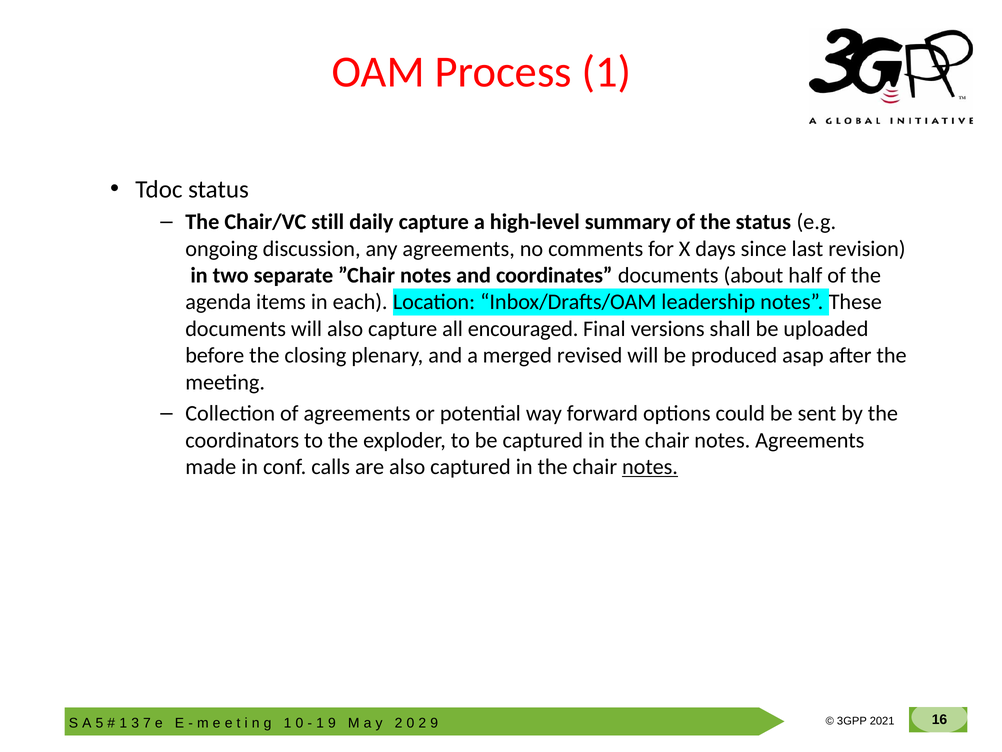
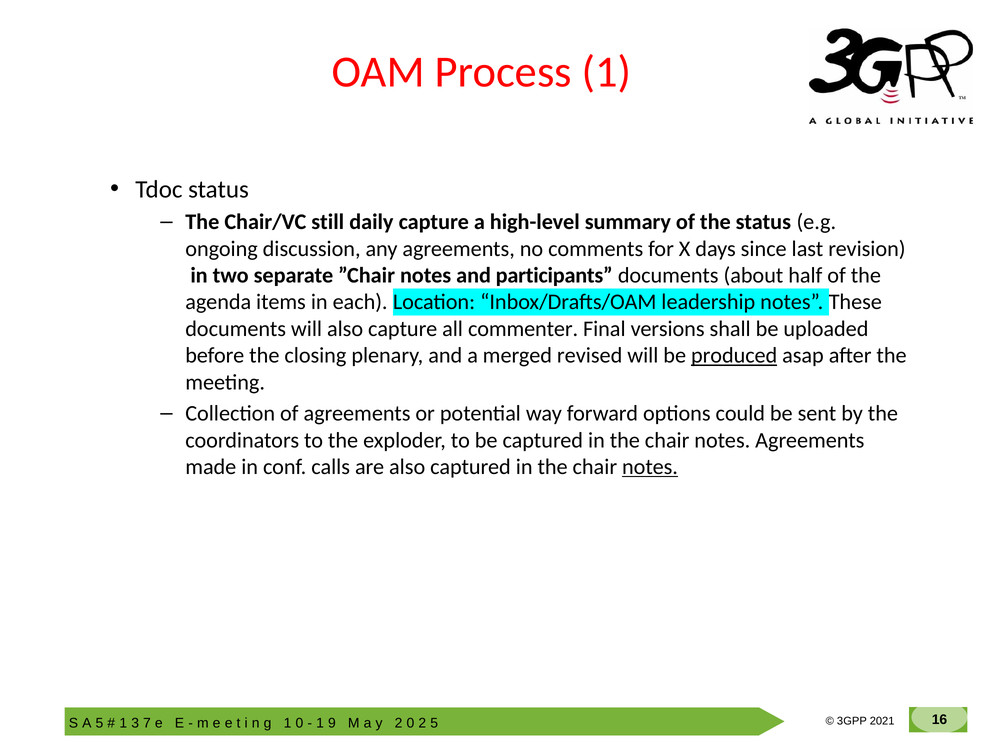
coordinates: coordinates -> participants
encouraged: encouraged -> commenter
produced underline: none -> present
9 at (434, 723): 9 -> 5
